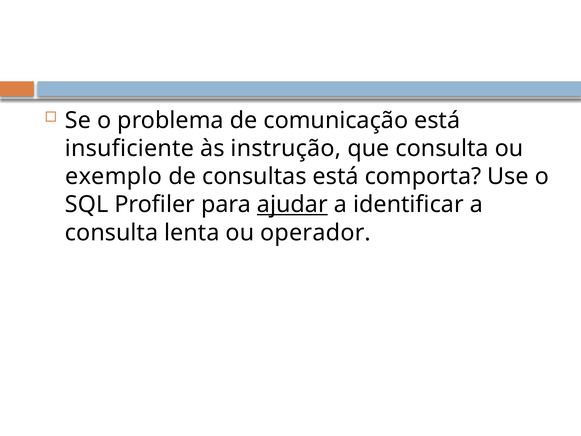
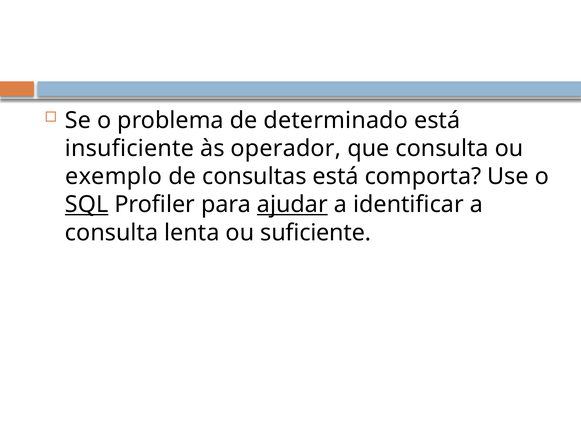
comunicação: comunicação -> determinado
instrução: instrução -> operador
SQL underline: none -> present
operador: operador -> suficiente
